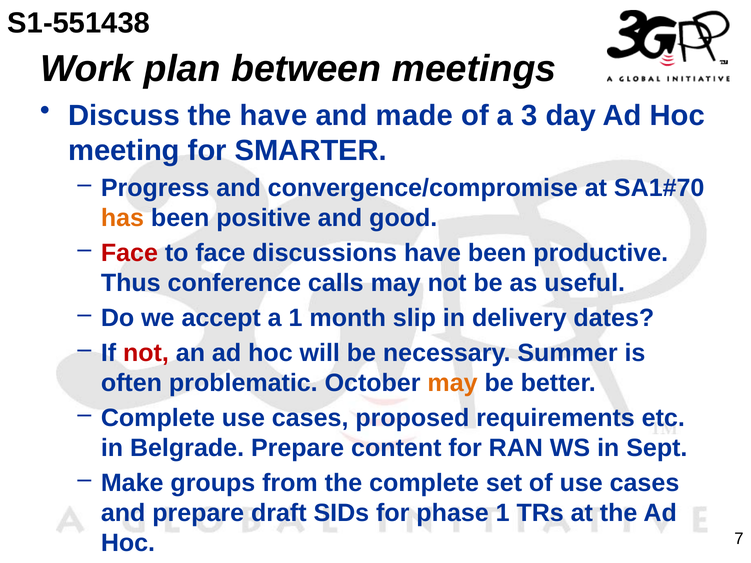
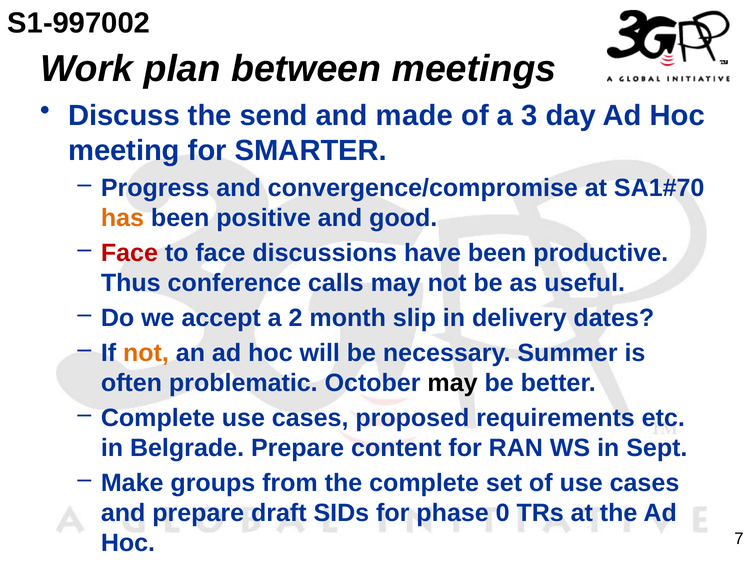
S1-551438: S1-551438 -> S1-997002
the have: have -> send
a 1: 1 -> 2
not at (146, 353) colour: red -> orange
may at (453, 383) colour: orange -> black
phase 1: 1 -> 0
